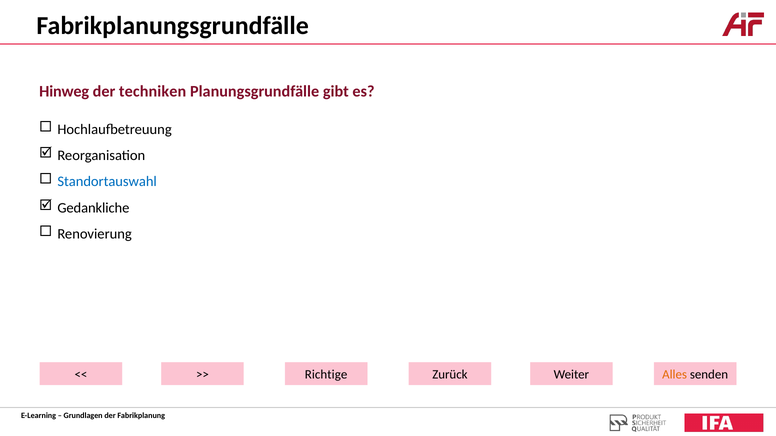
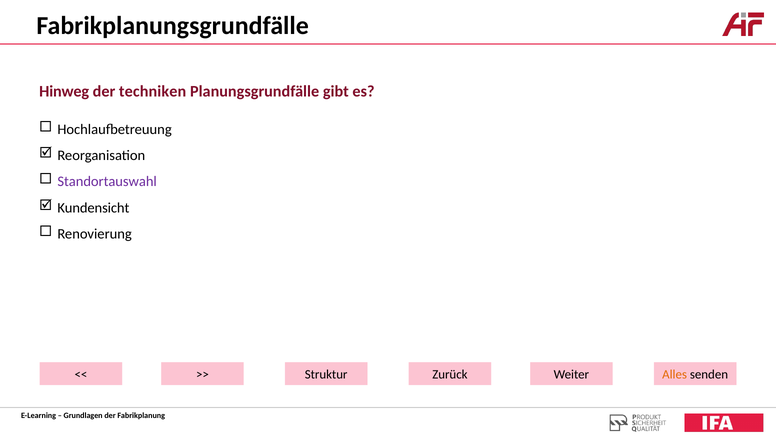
Standortauswahl colour: blue -> purple
Gedankliche: Gedankliche -> Kundensicht
Richtige: Richtige -> Struktur
